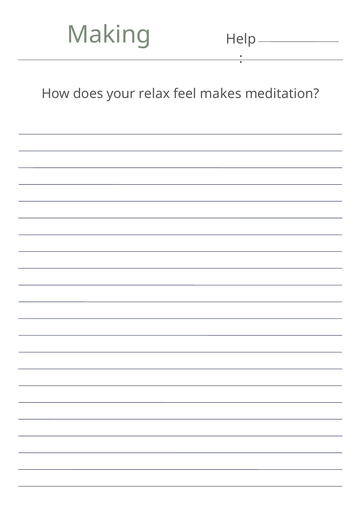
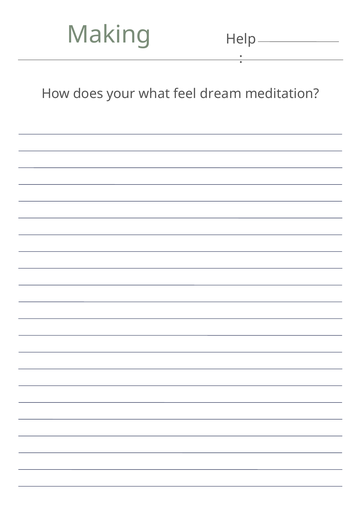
relax: relax -> what
makes: makes -> dream
